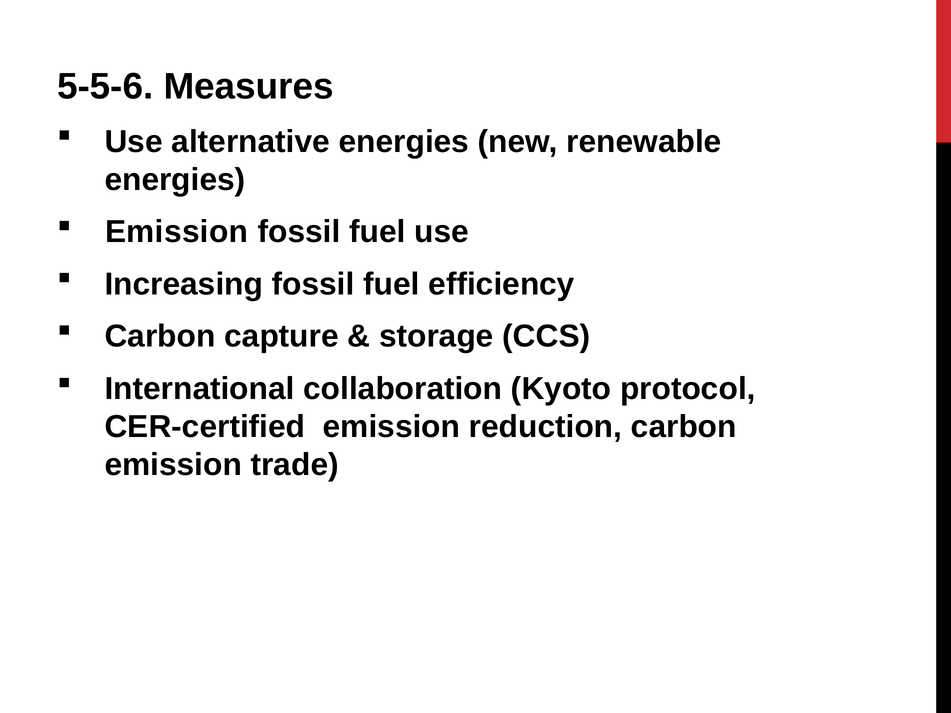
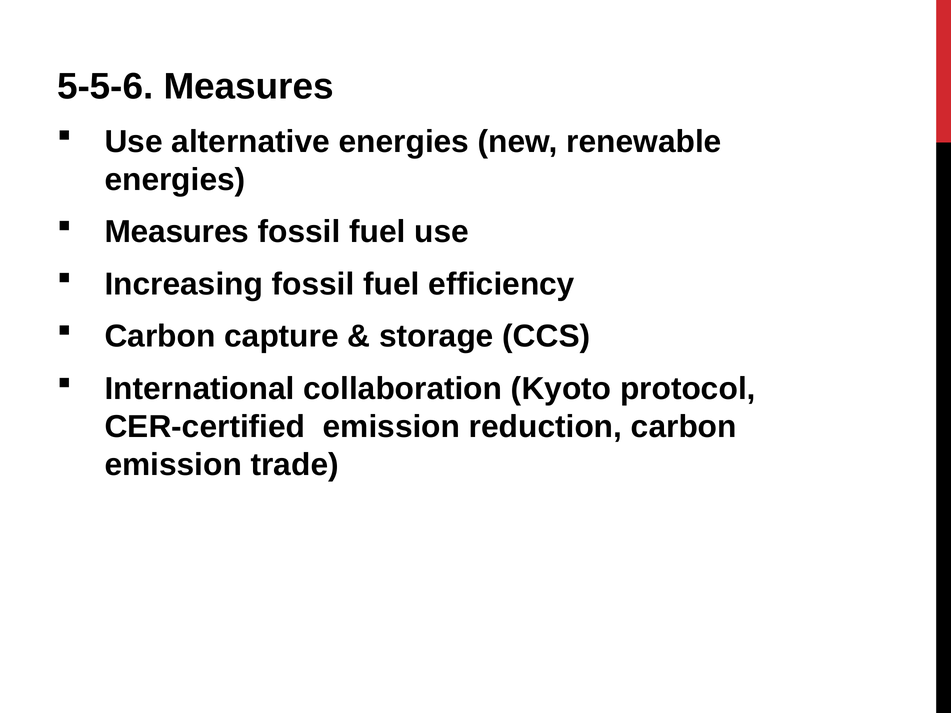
Emission at (177, 232): Emission -> Measures
